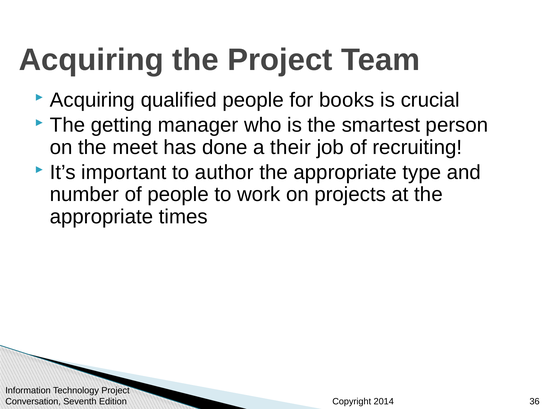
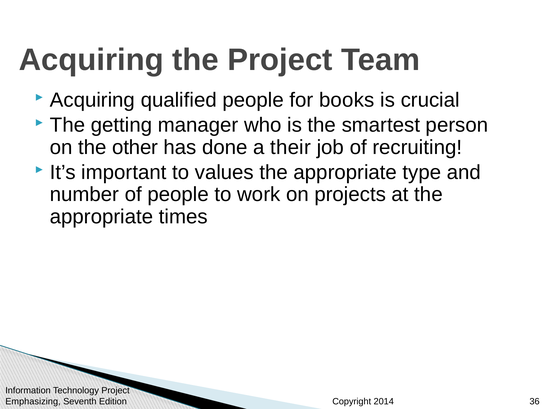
meet: meet -> other
author: author -> values
Conversation: Conversation -> Emphasizing
